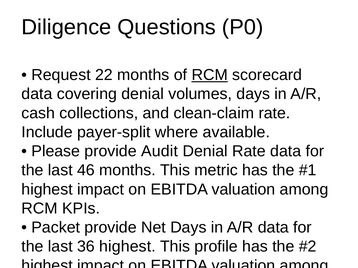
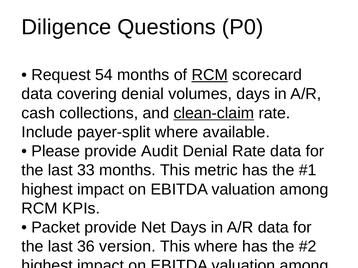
22: 22 -> 54
clean-claim underline: none -> present
46: 46 -> 33
36 highest: highest -> version
This profile: profile -> where
